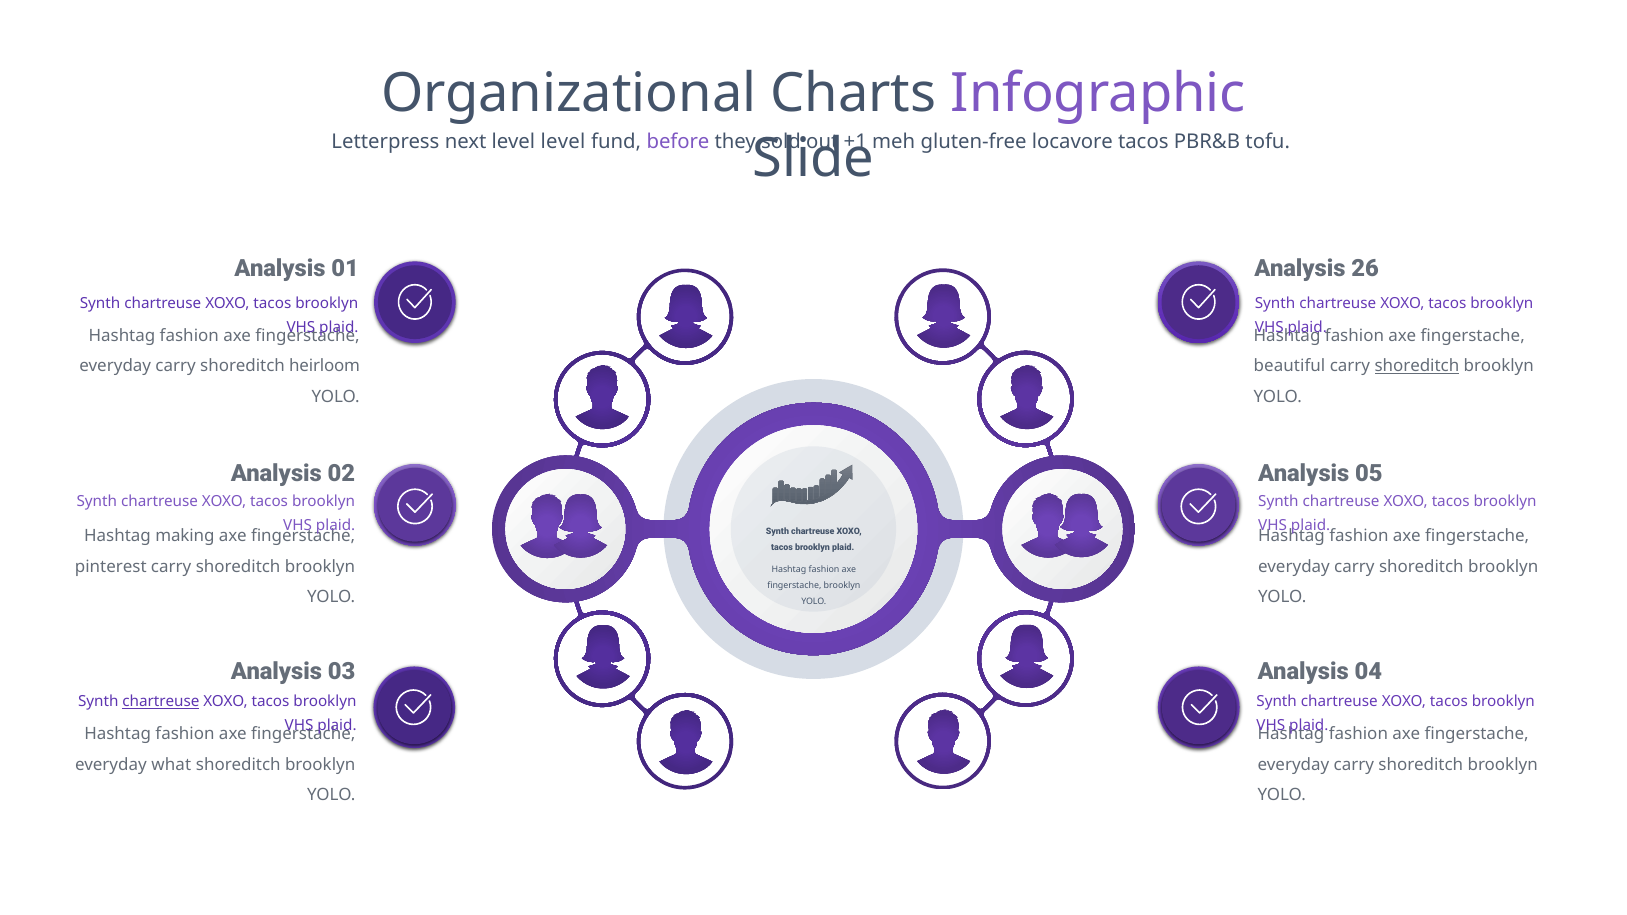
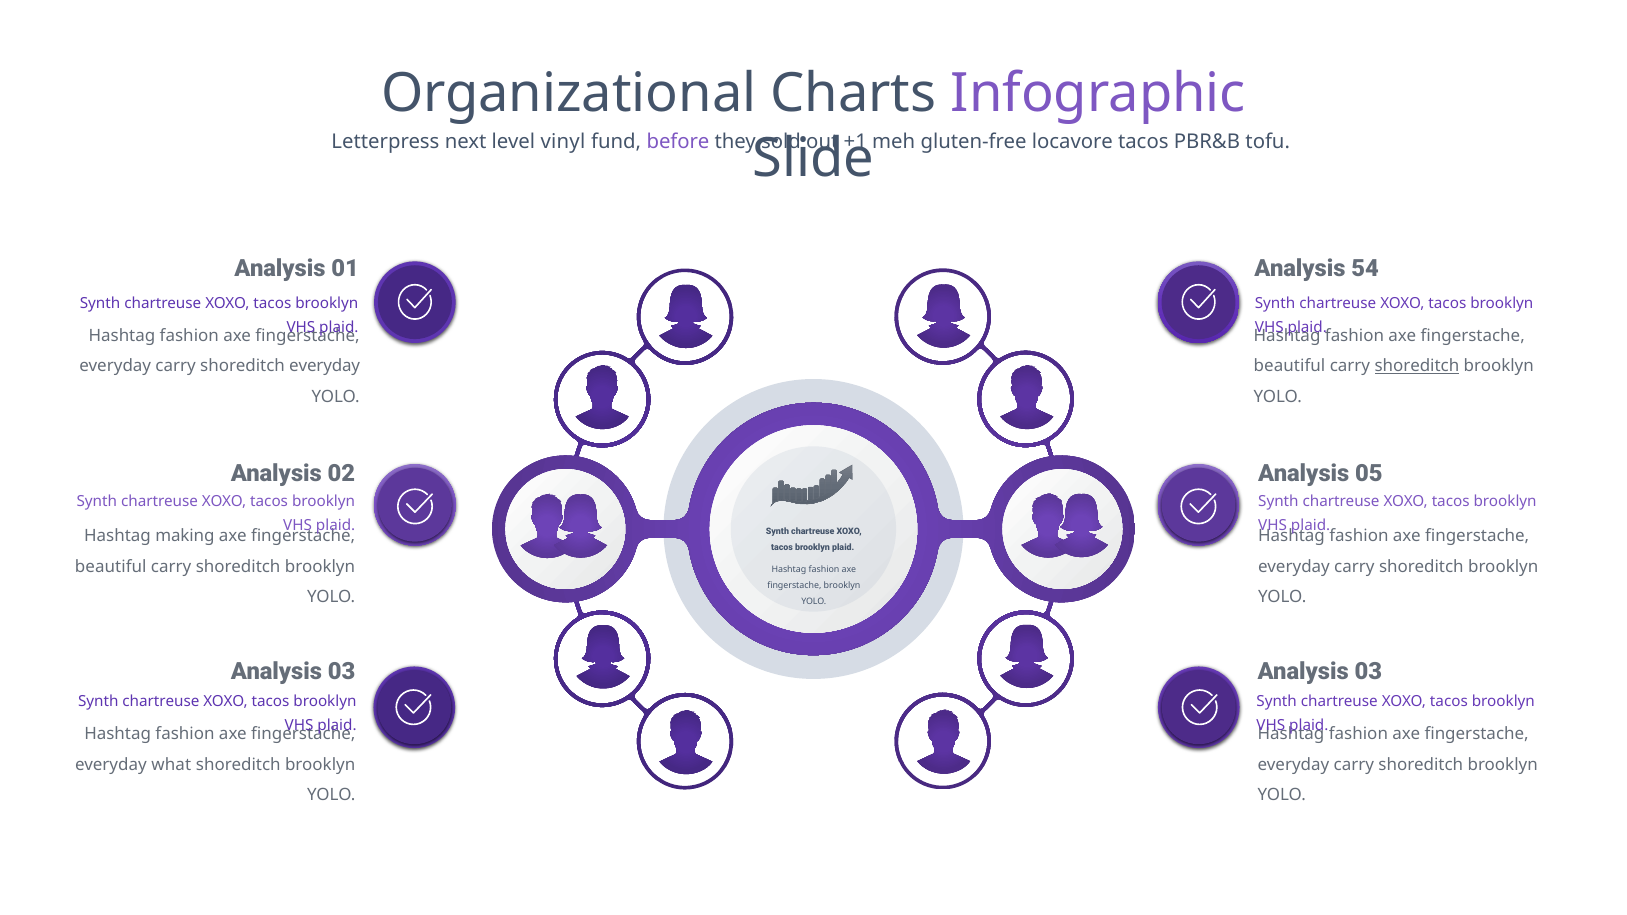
level level: level -> vinyl
26: 26 -> 54
shoreditch heirloom: heirloom -> everyday
pinterest at (111, 567): pinterest -> beautiful
04 at (1368, 671): 04 -> 03
chartreuse at (161, 702) underline: present -> none
